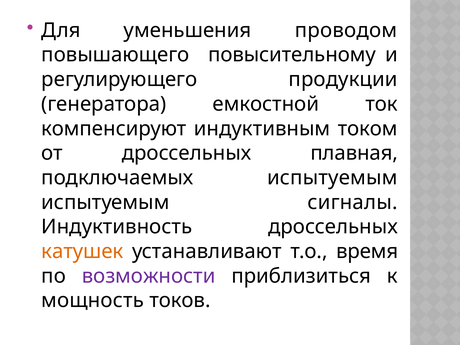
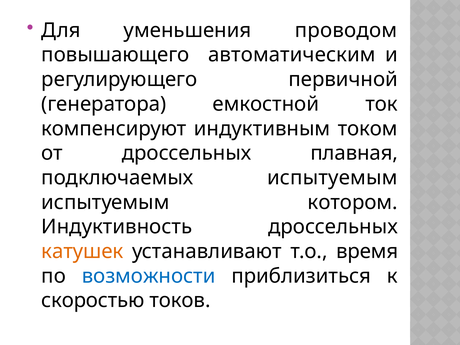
повысительному: повысительному -> автоматическим
продукции: продукции -> первичной
сигналы: сигналы -> котором
возможности colour: purple -> blue
мощность: мощность -> скоростью
